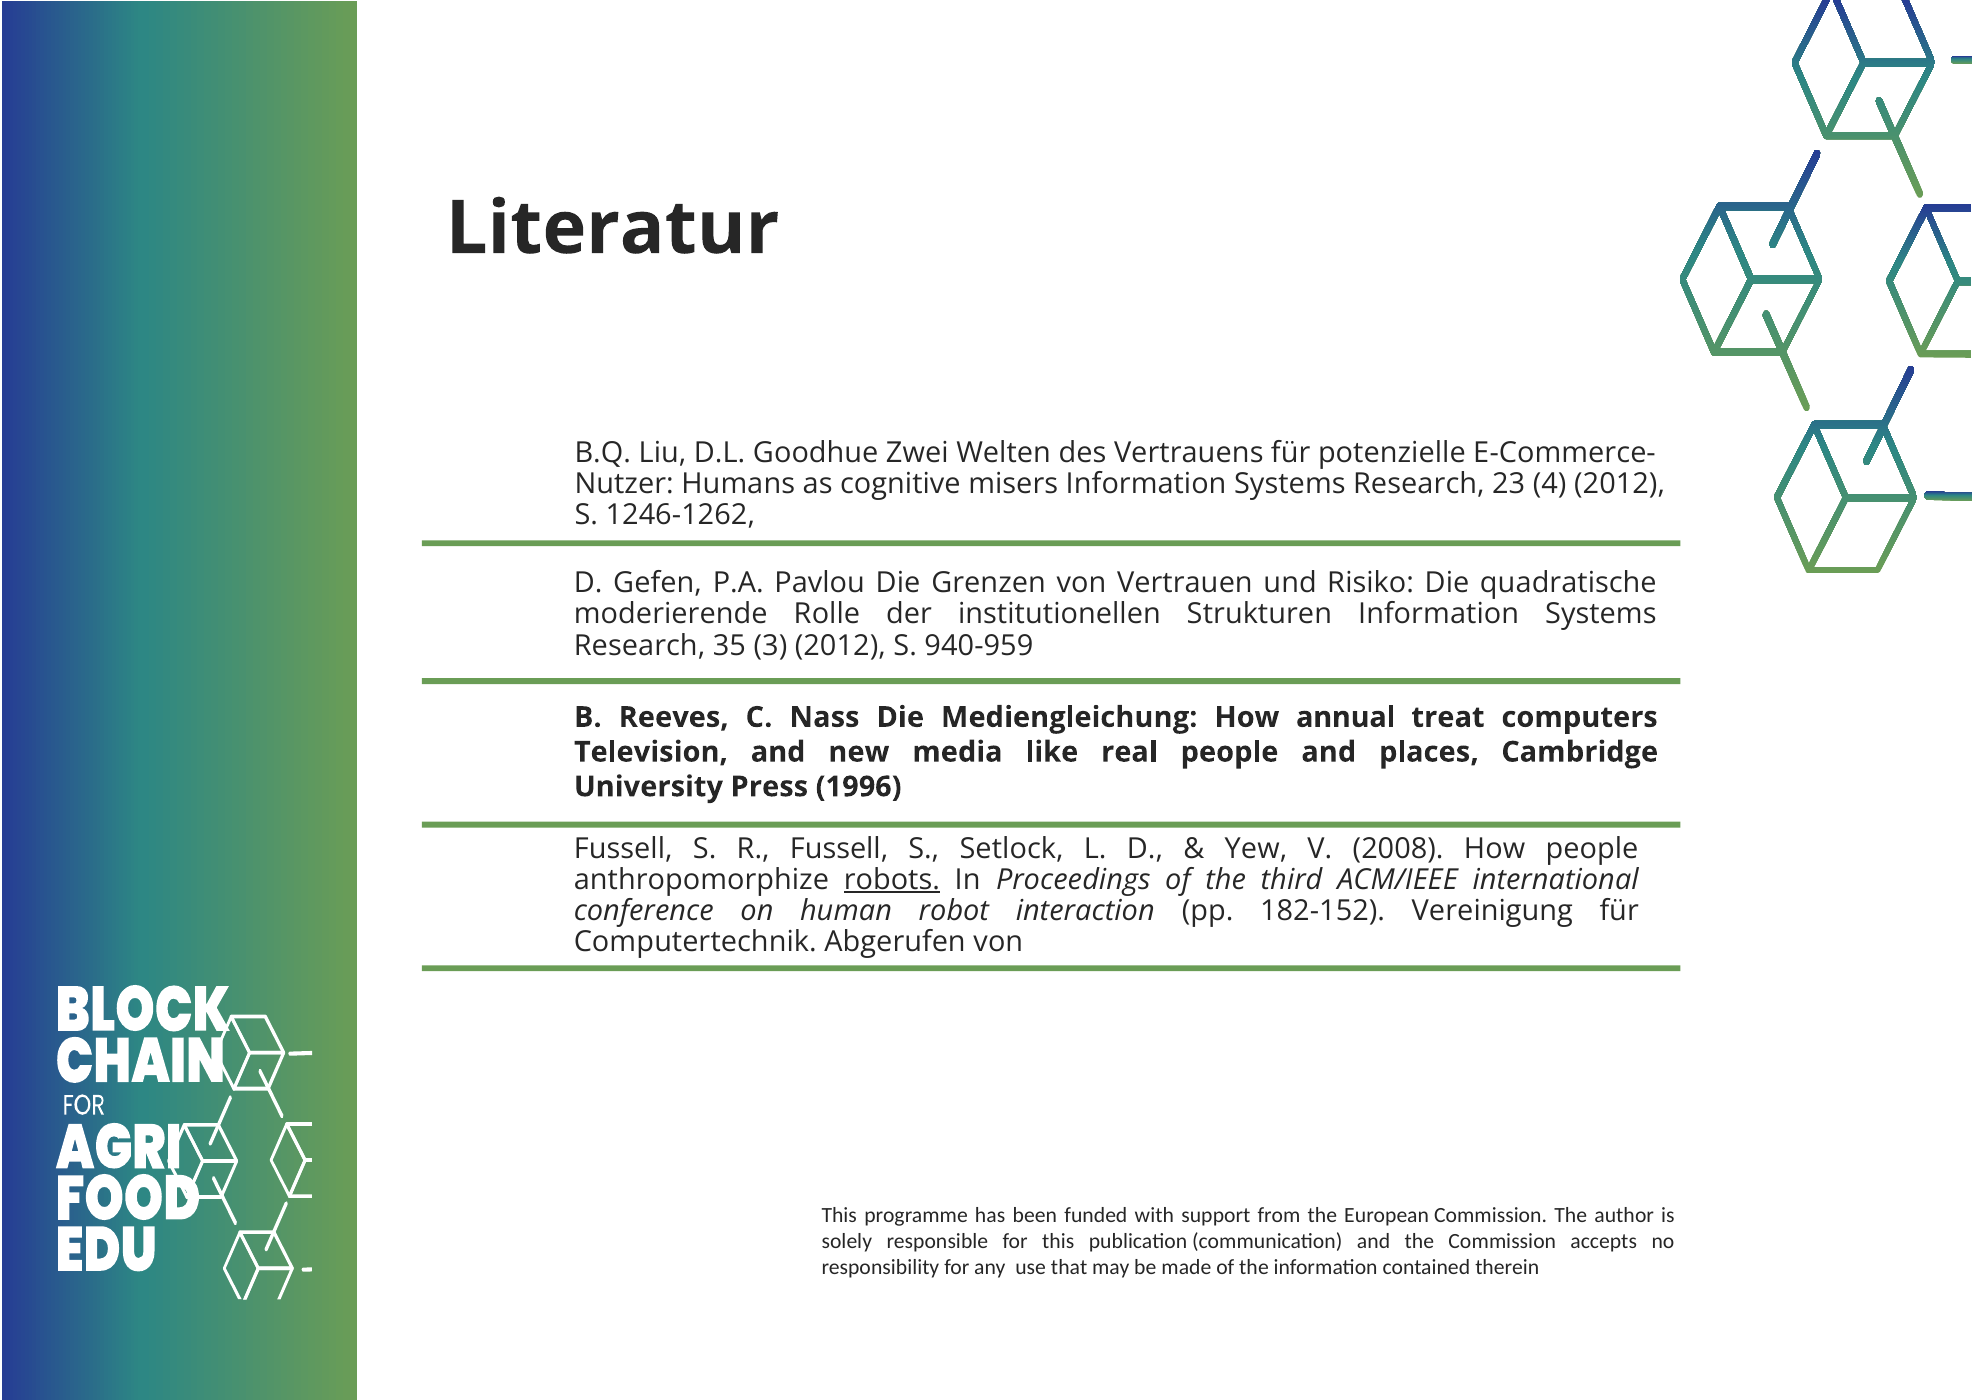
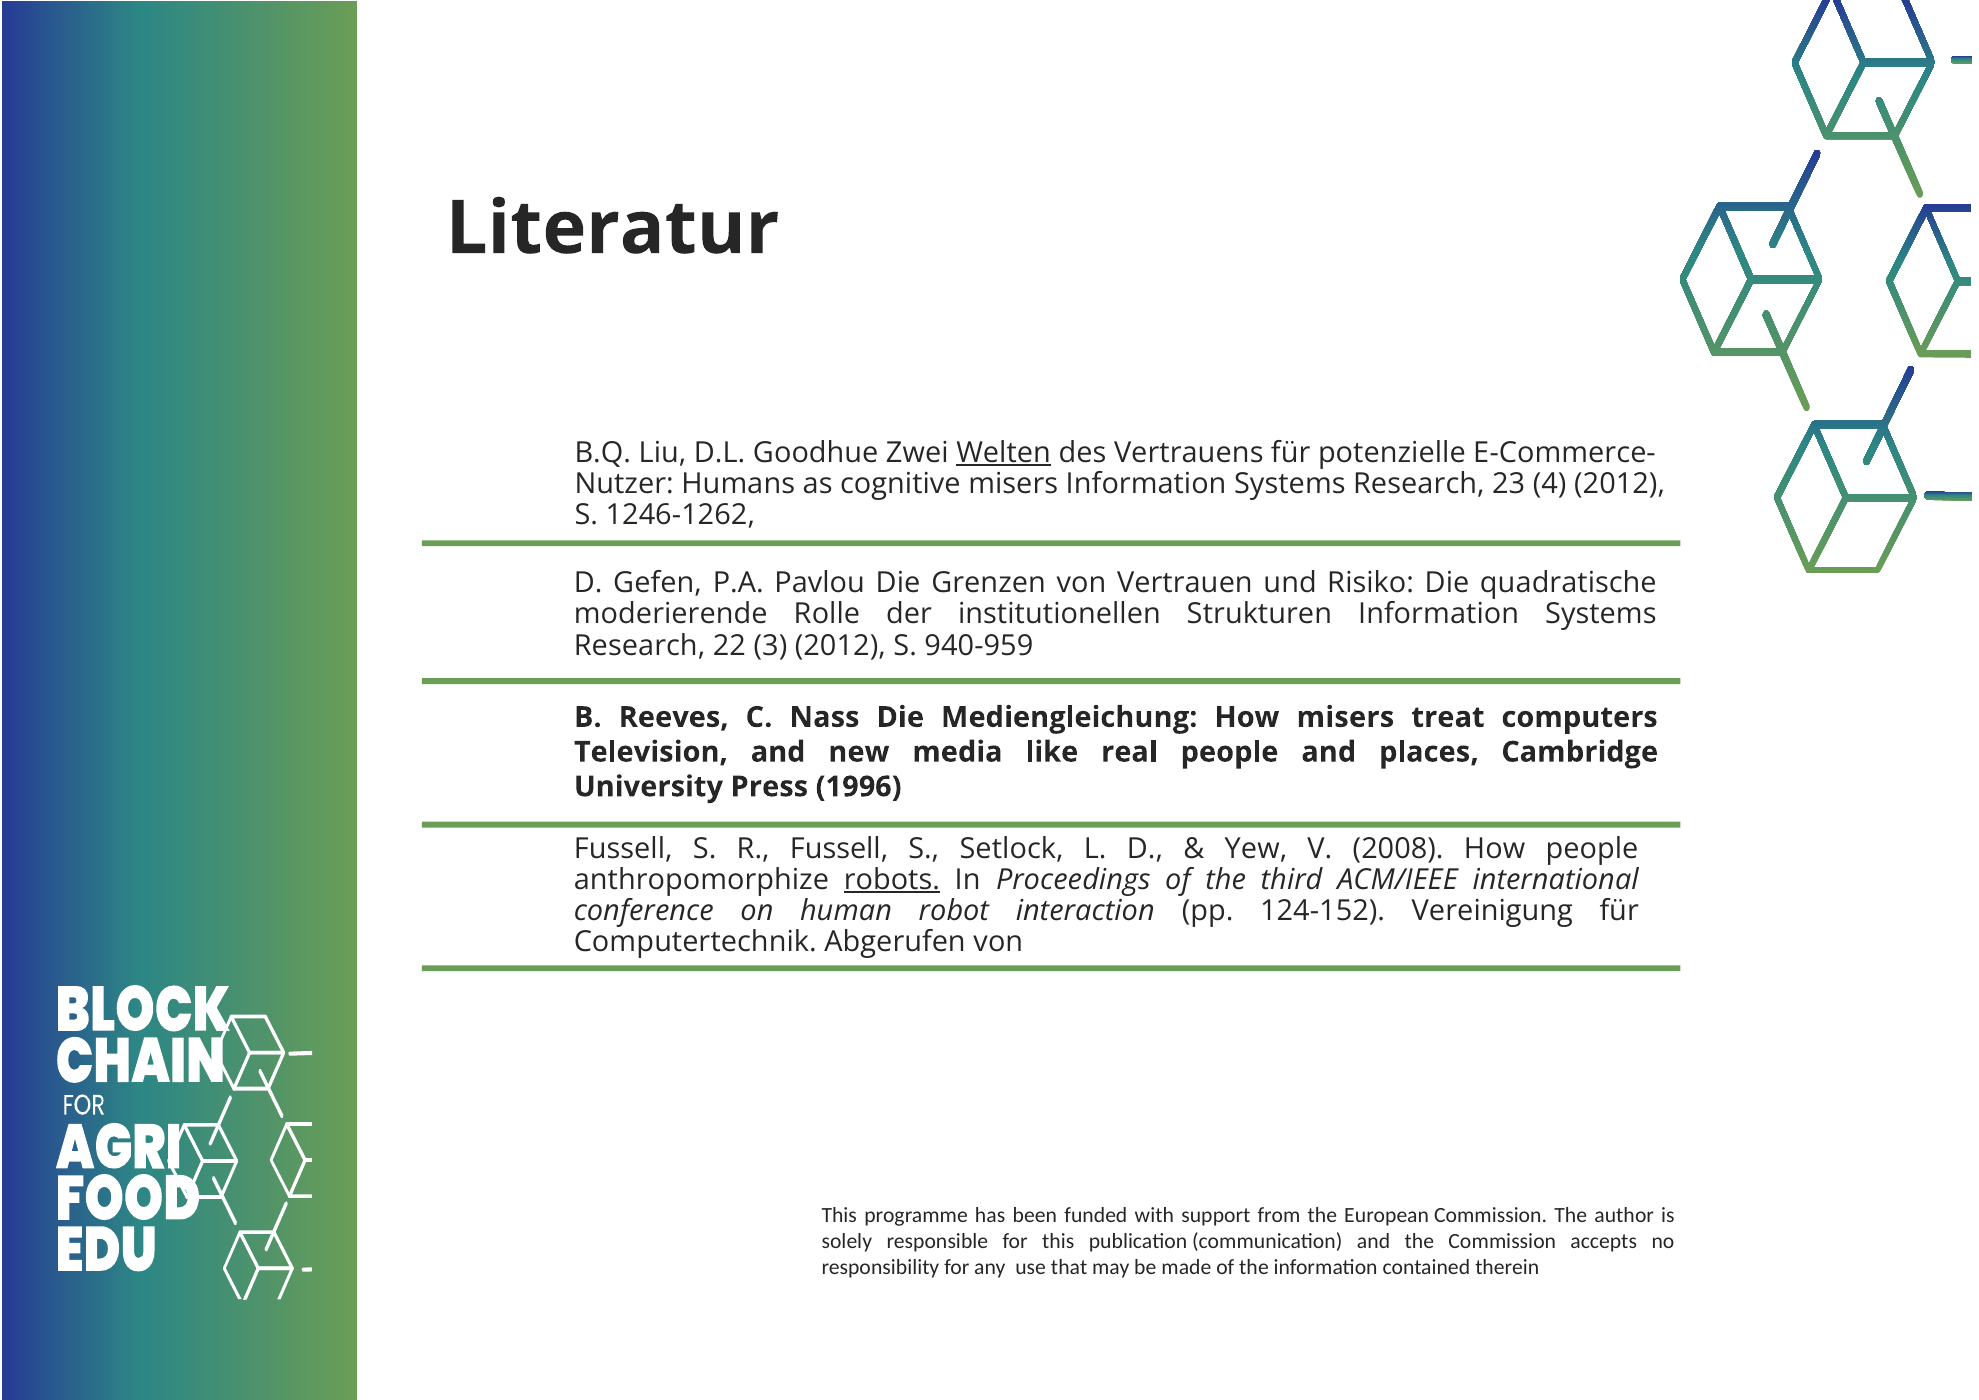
Welten underline: none -> present
35: 35 -> 22
How annual: annual -> misers
182-152: 182-152 -> 124-152
